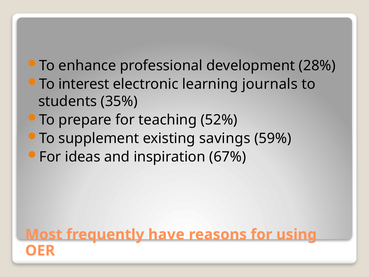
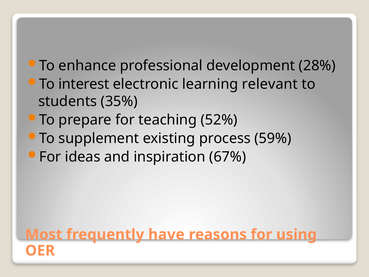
journals: journals -> relevant
savings: savings -> process
